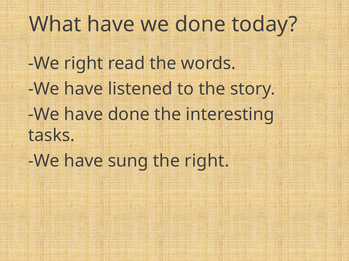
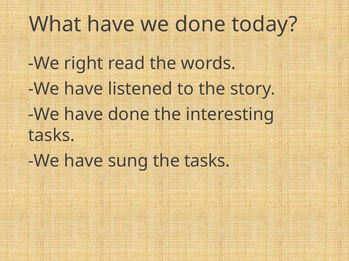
the right: right -> tasks
